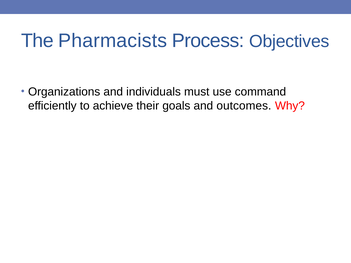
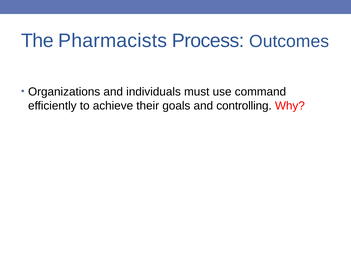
Objectives: Objectives -> Outcomes
outcomes: outcomes -> controlling
